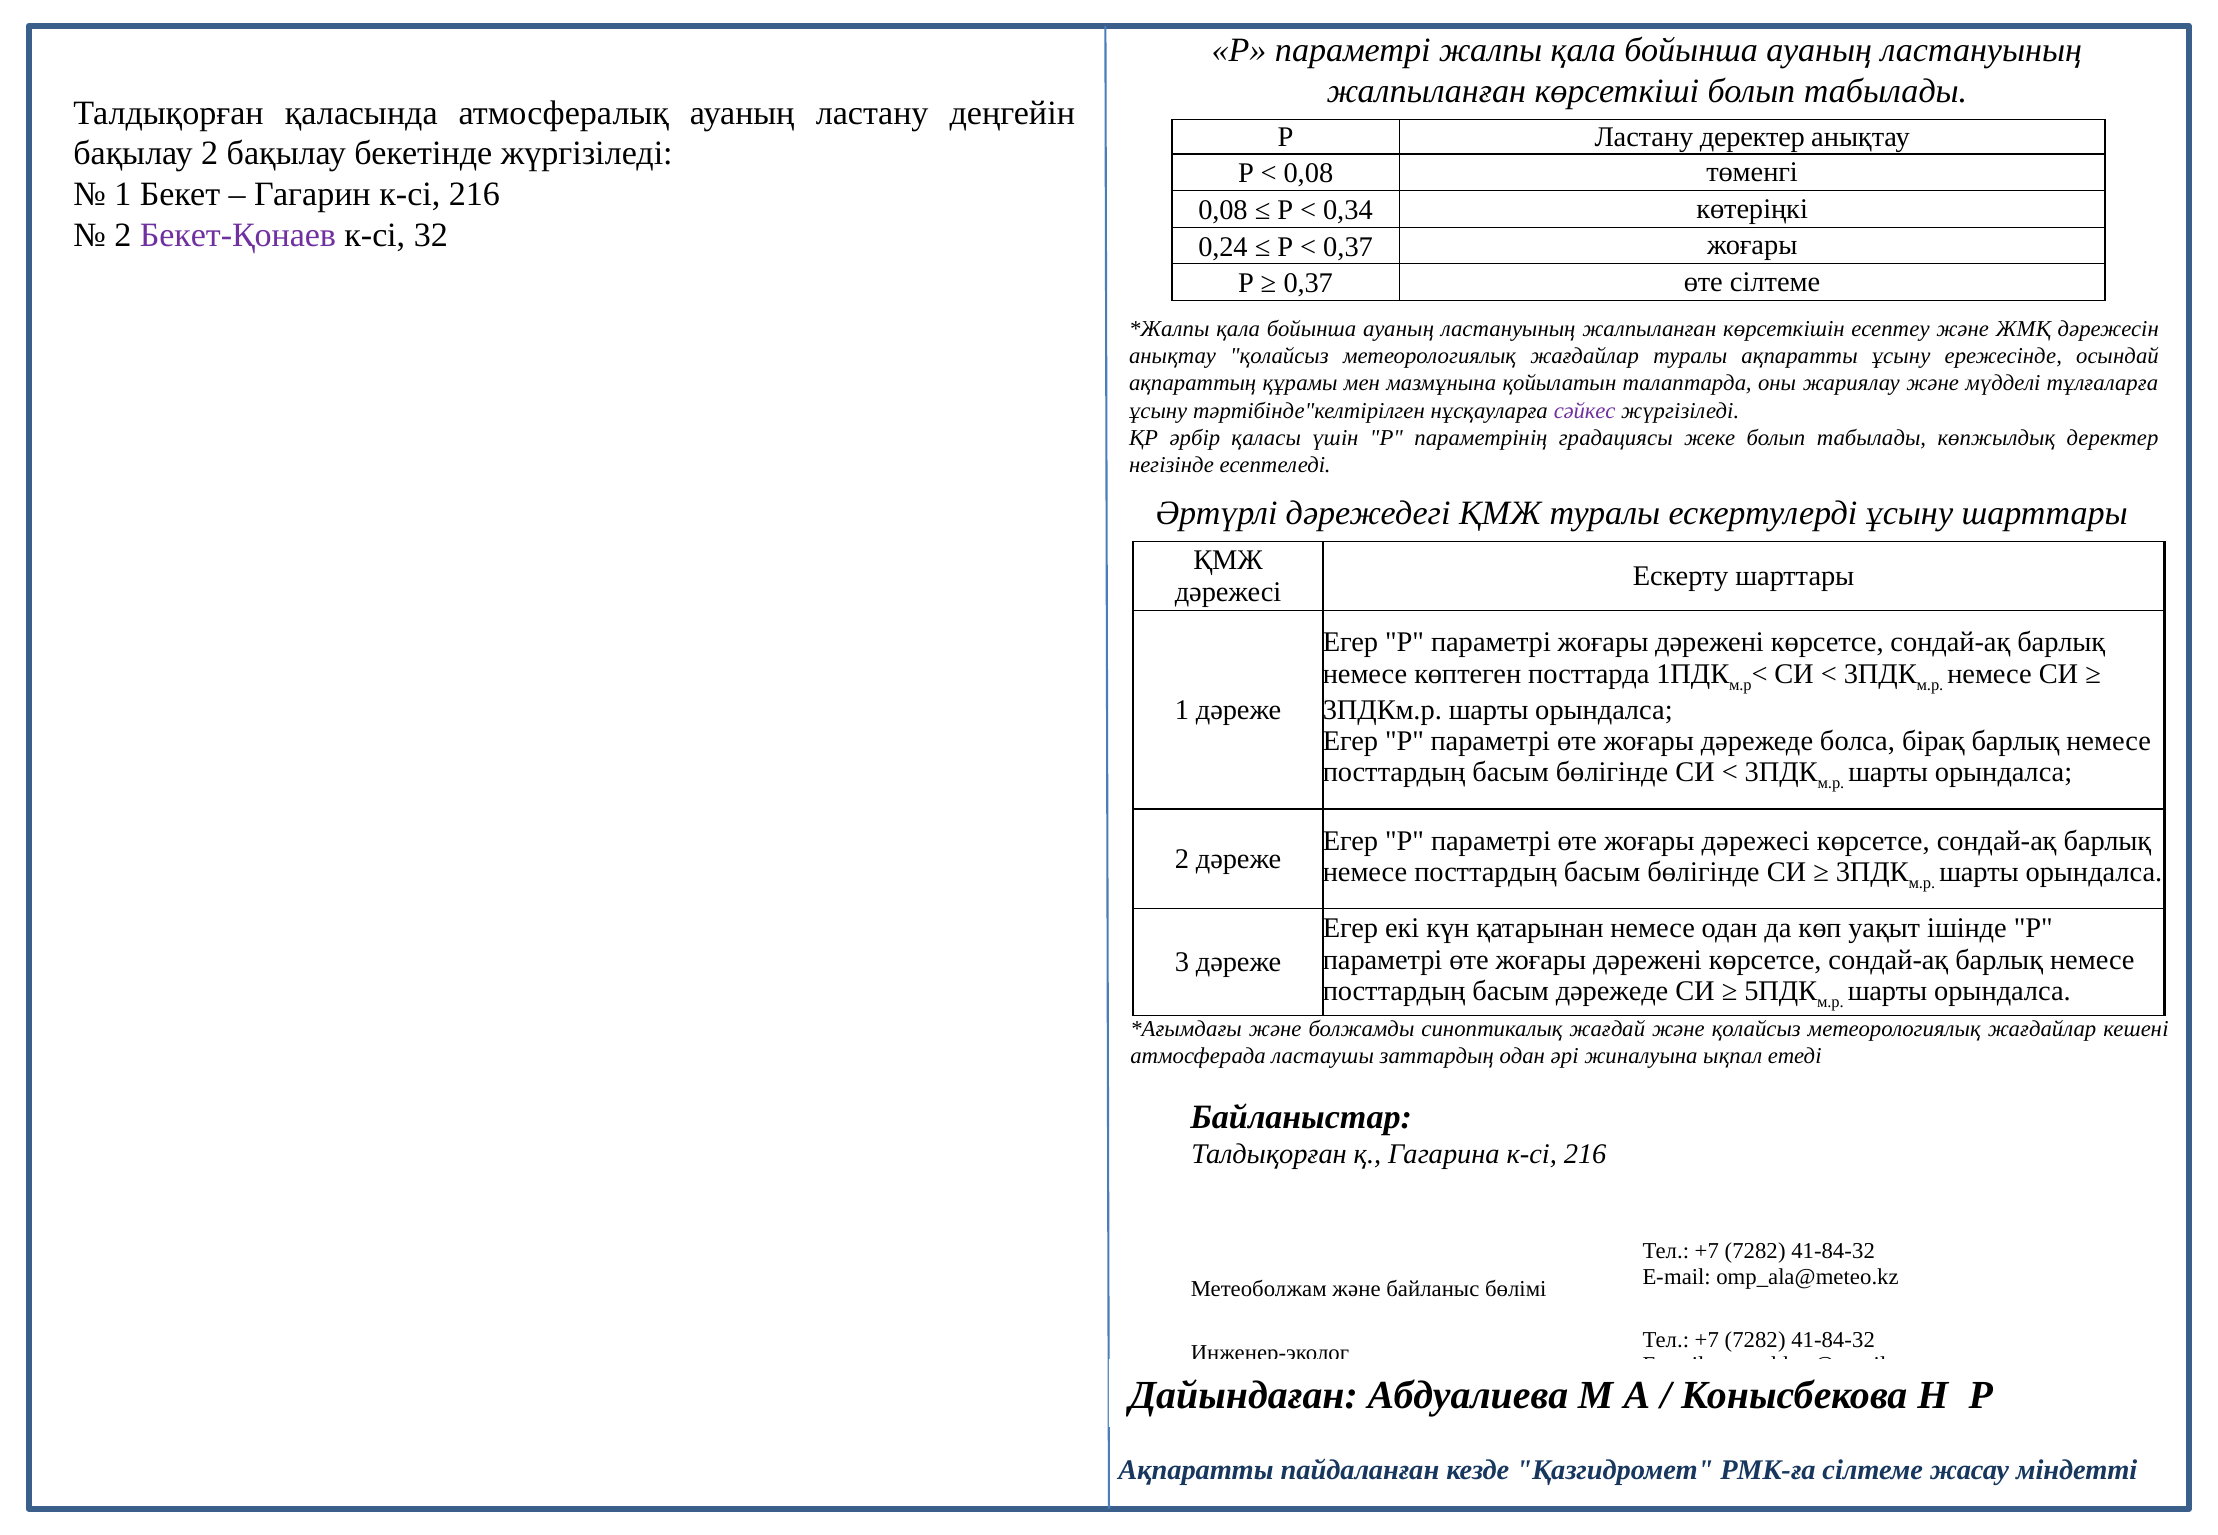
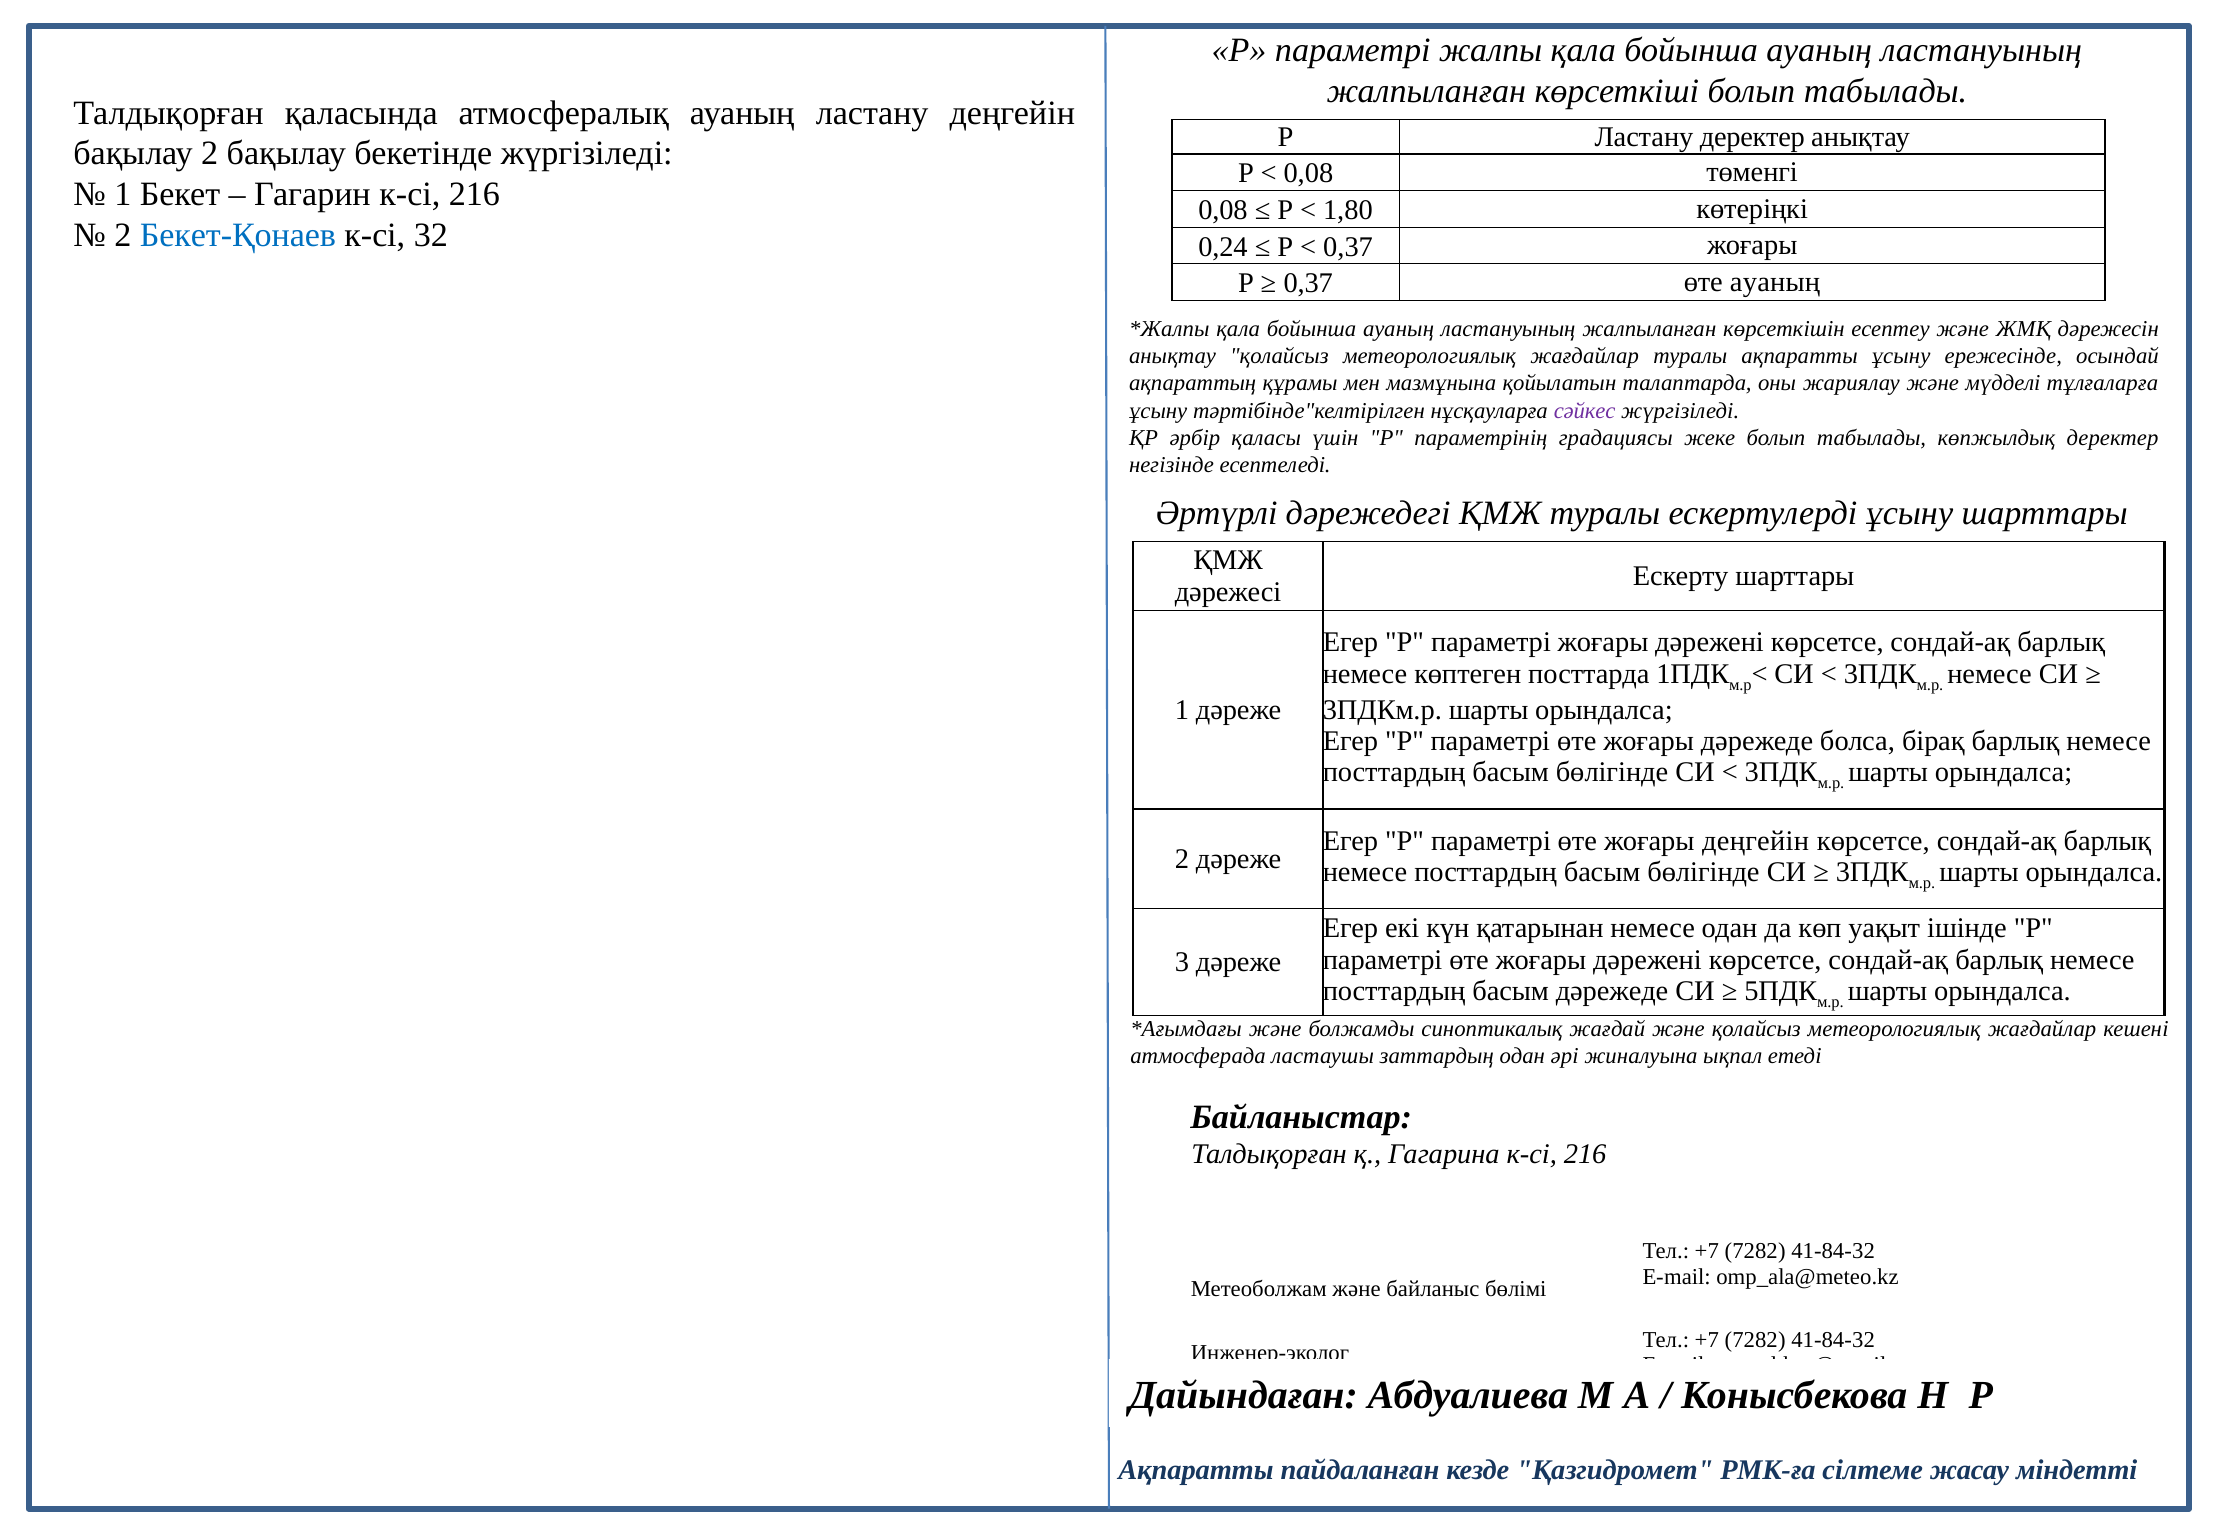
0,34: 0,34 -> 1,80
Бекет-Қонаев colour: purple -> blue
өте сілтеме: сілтеме -> ауаның
жоғары дәрежесі: дәрежесі -> деңгейін
